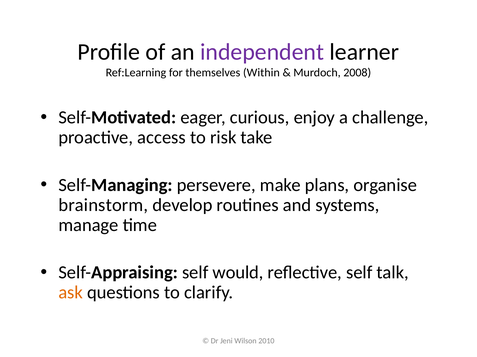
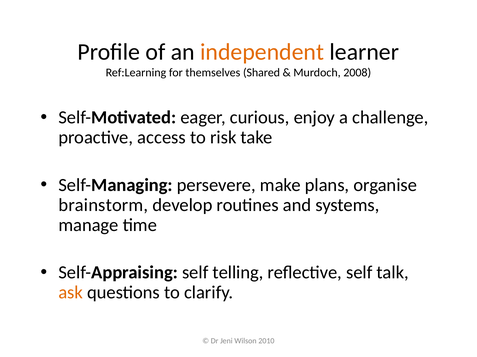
independent colour: purple -> orange
Within: Within -> Shared
would: would -> telling
